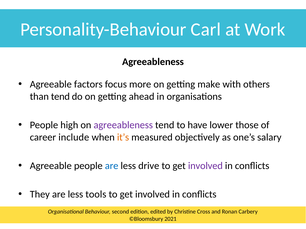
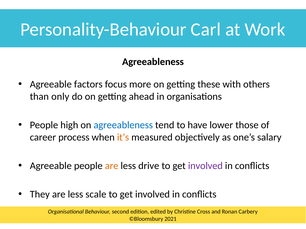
make: make -> these
than tend: tend -> only
agreeableness at (123, 125) colour: purple -> blue
include: include -> process
are at (112, 166) colour: blue -> orange
tools: tools -> scale
